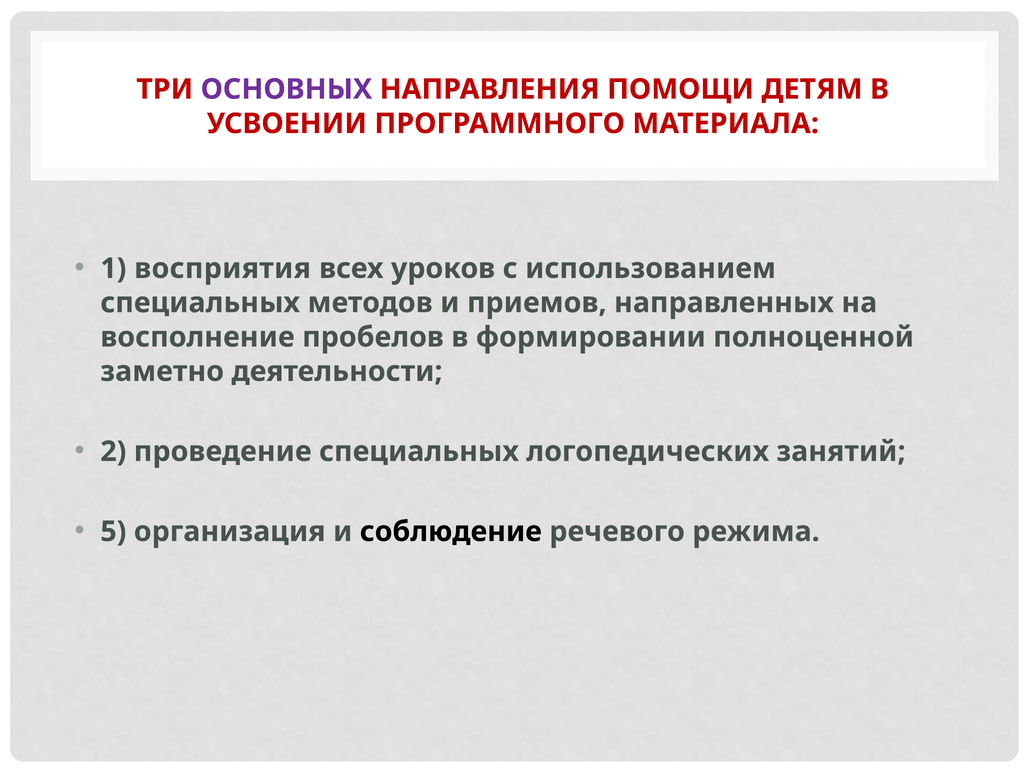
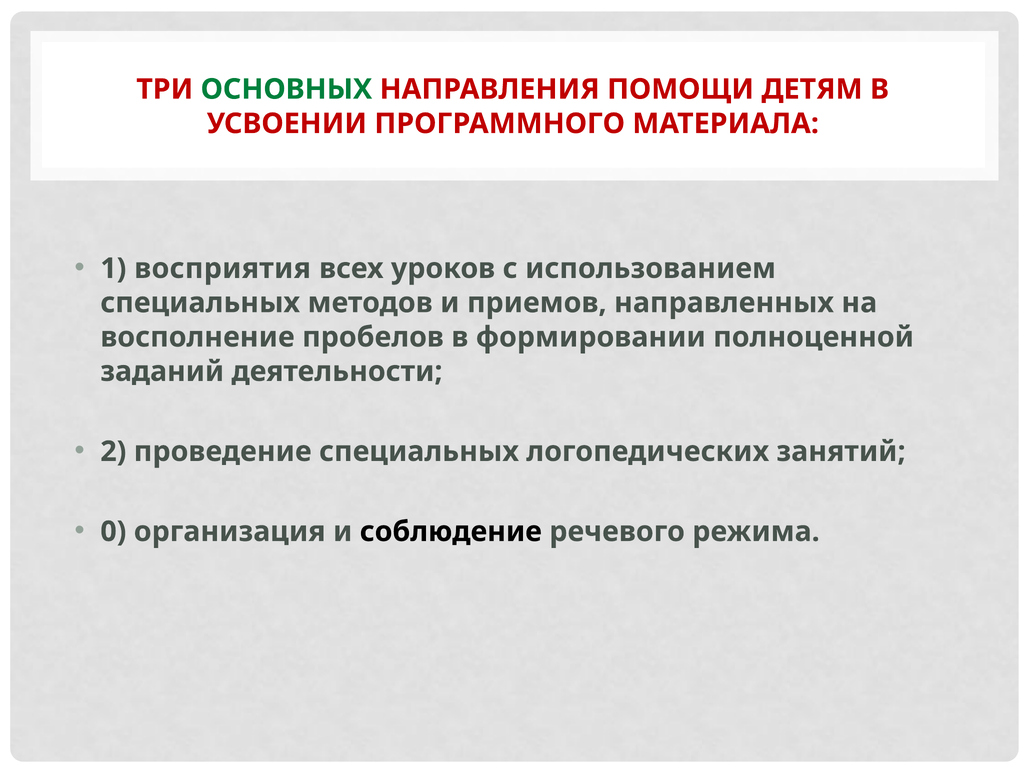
ОСНОВНЫХ colour: purple -> green
заметно: заметно -> заданий
5: 5 -> 0
